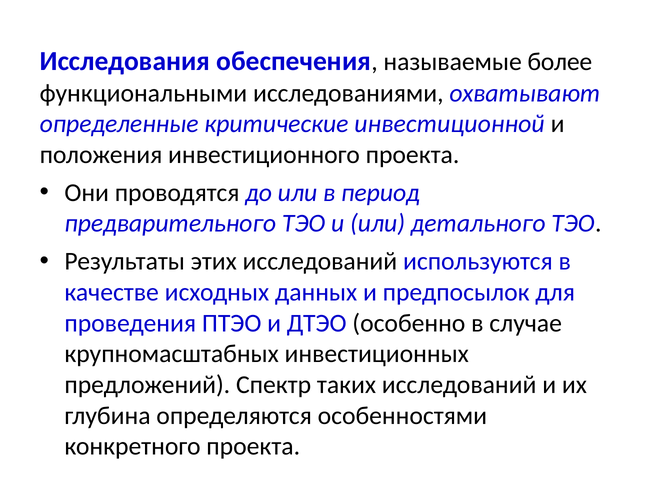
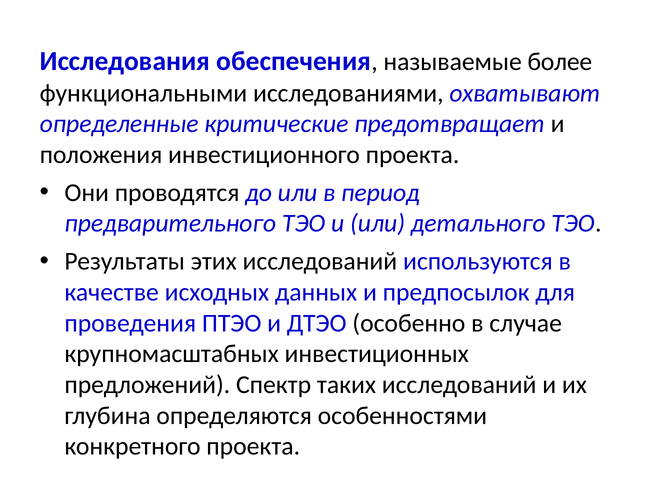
инвестиционной: инвестиционной -> предотвращает
